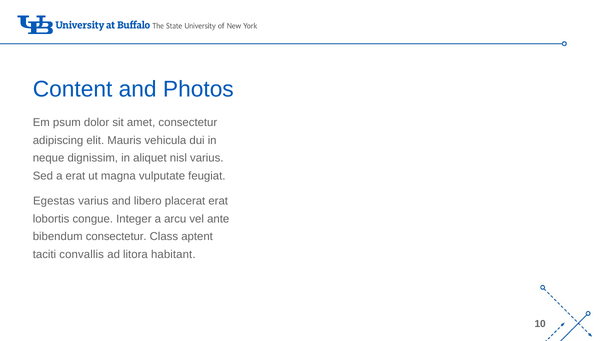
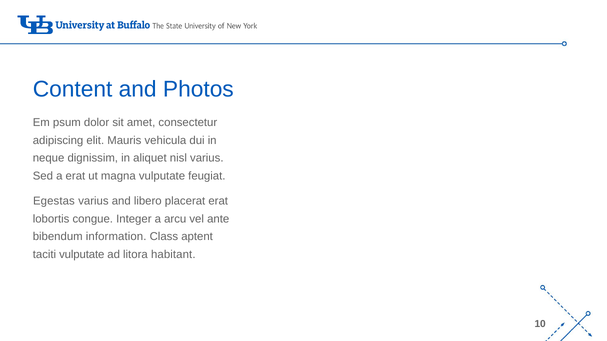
bibendum consectetur: consectetur -> information
taciti convallis: convallis -> vulputate
